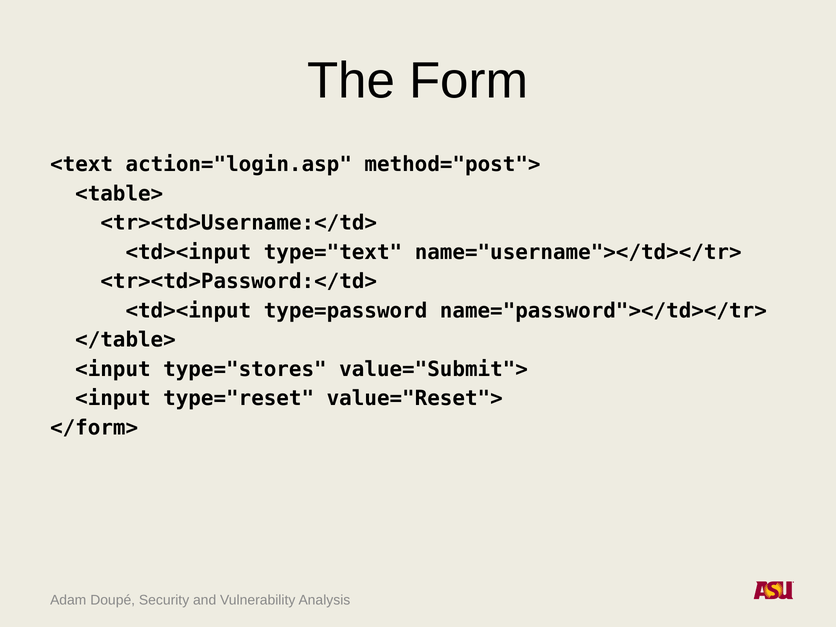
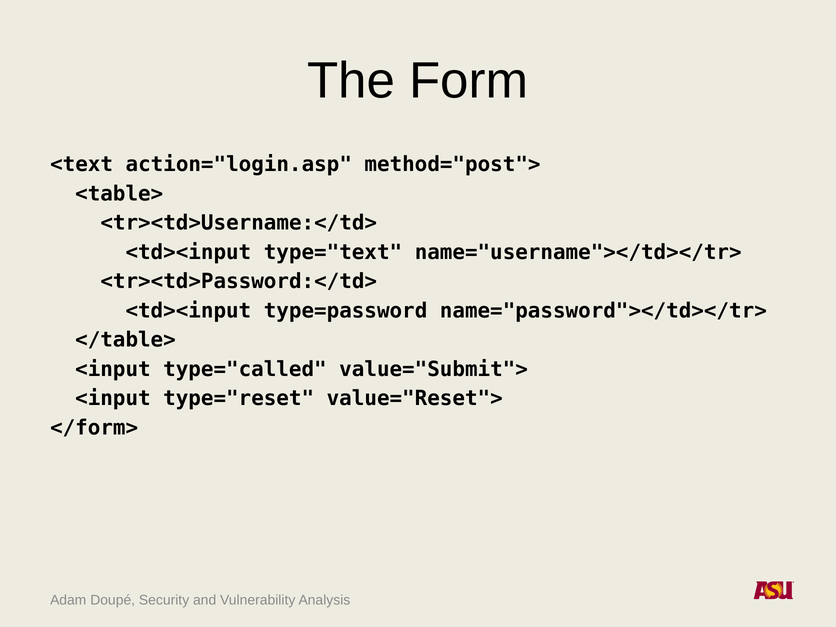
type="stores: type="stores -> type="called
